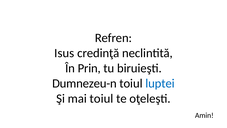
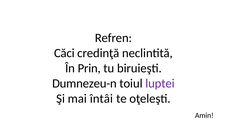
Isus: Isus -> Căci
luptei colour: blue -> purple
mai toiul: toiul -> întâi
